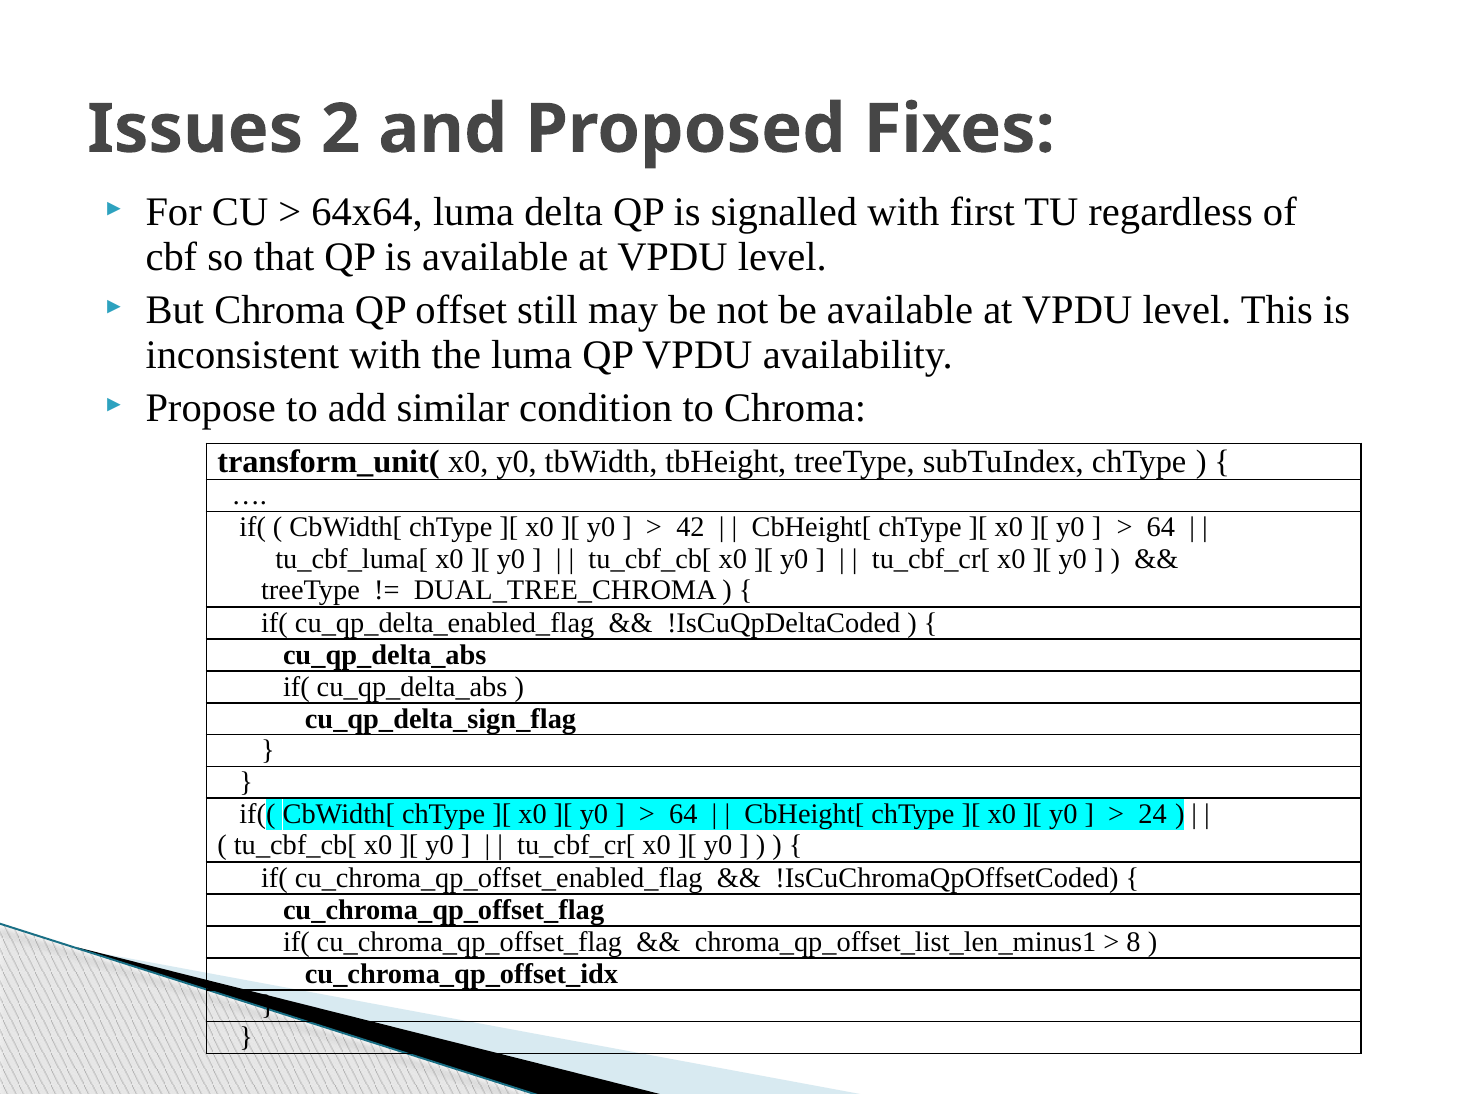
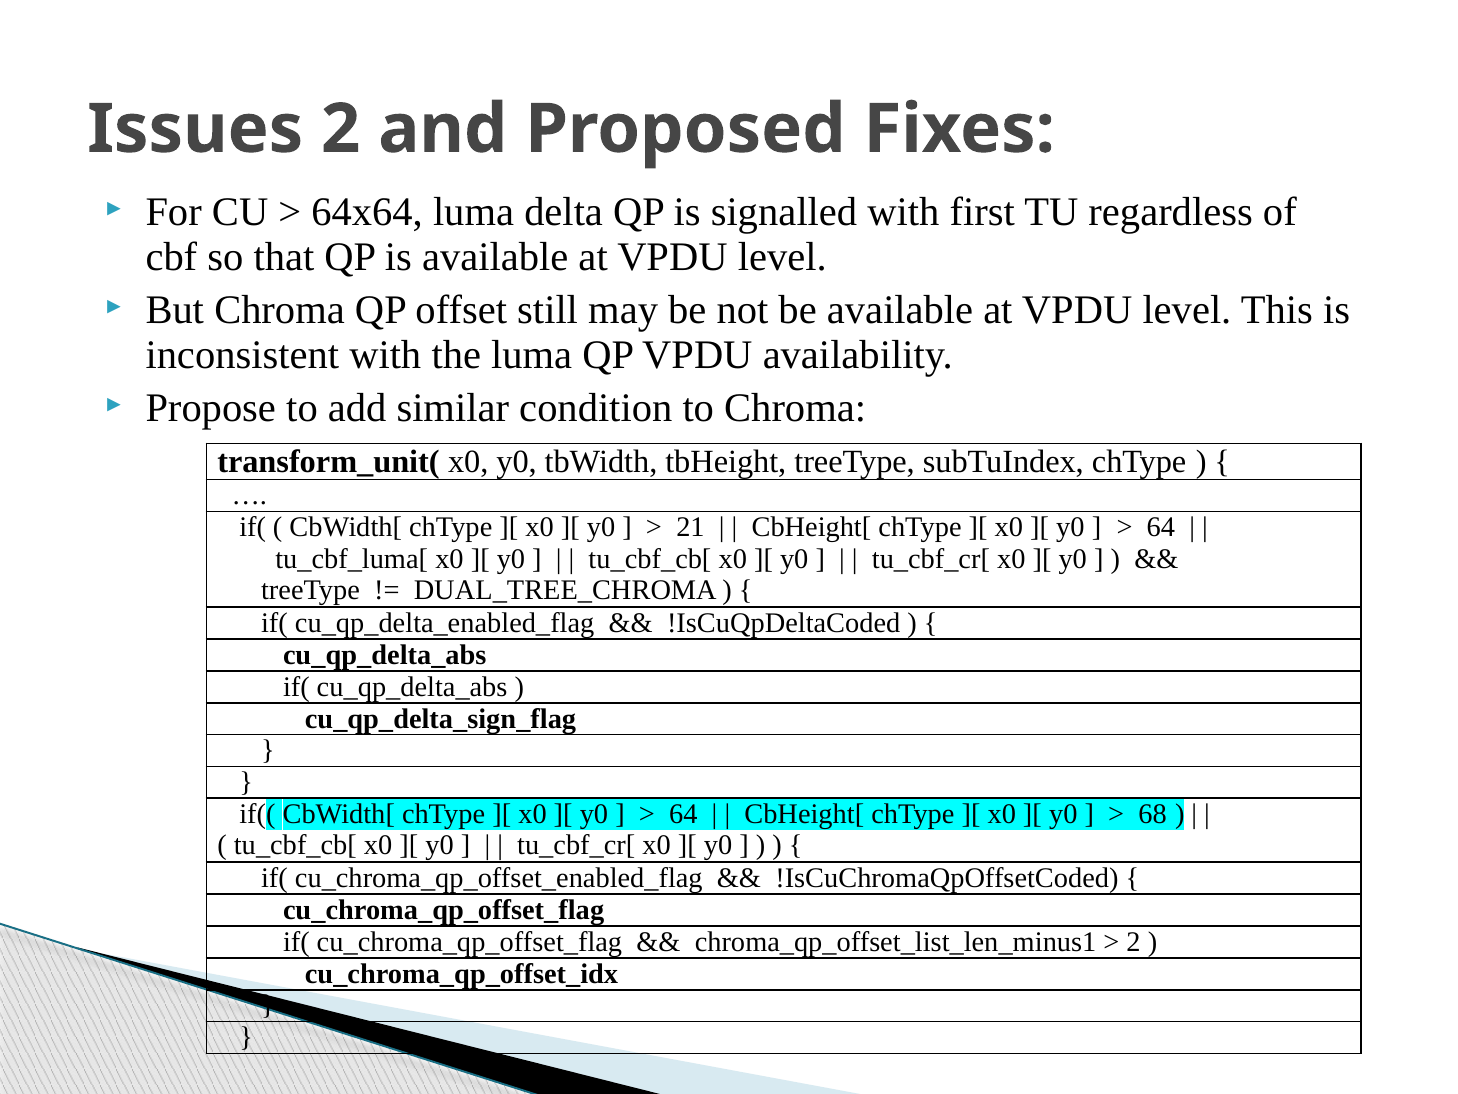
42: 42 -> 21
24: 24 -> 68
8 at (1134, 941): 8 -> 2
